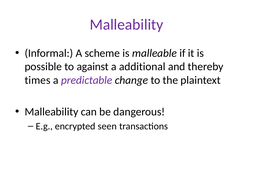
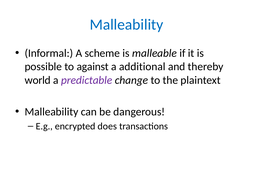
Malleability at (126, 24) colour: purple -> blue
times: times -> world
seen: seen -> does
